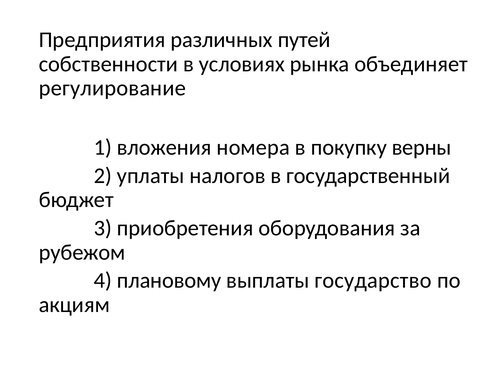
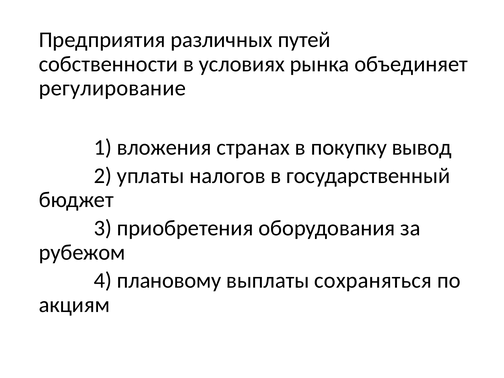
номера: номера -> странах
верны: верны -> вывод
государство: государство -> сохраняться
